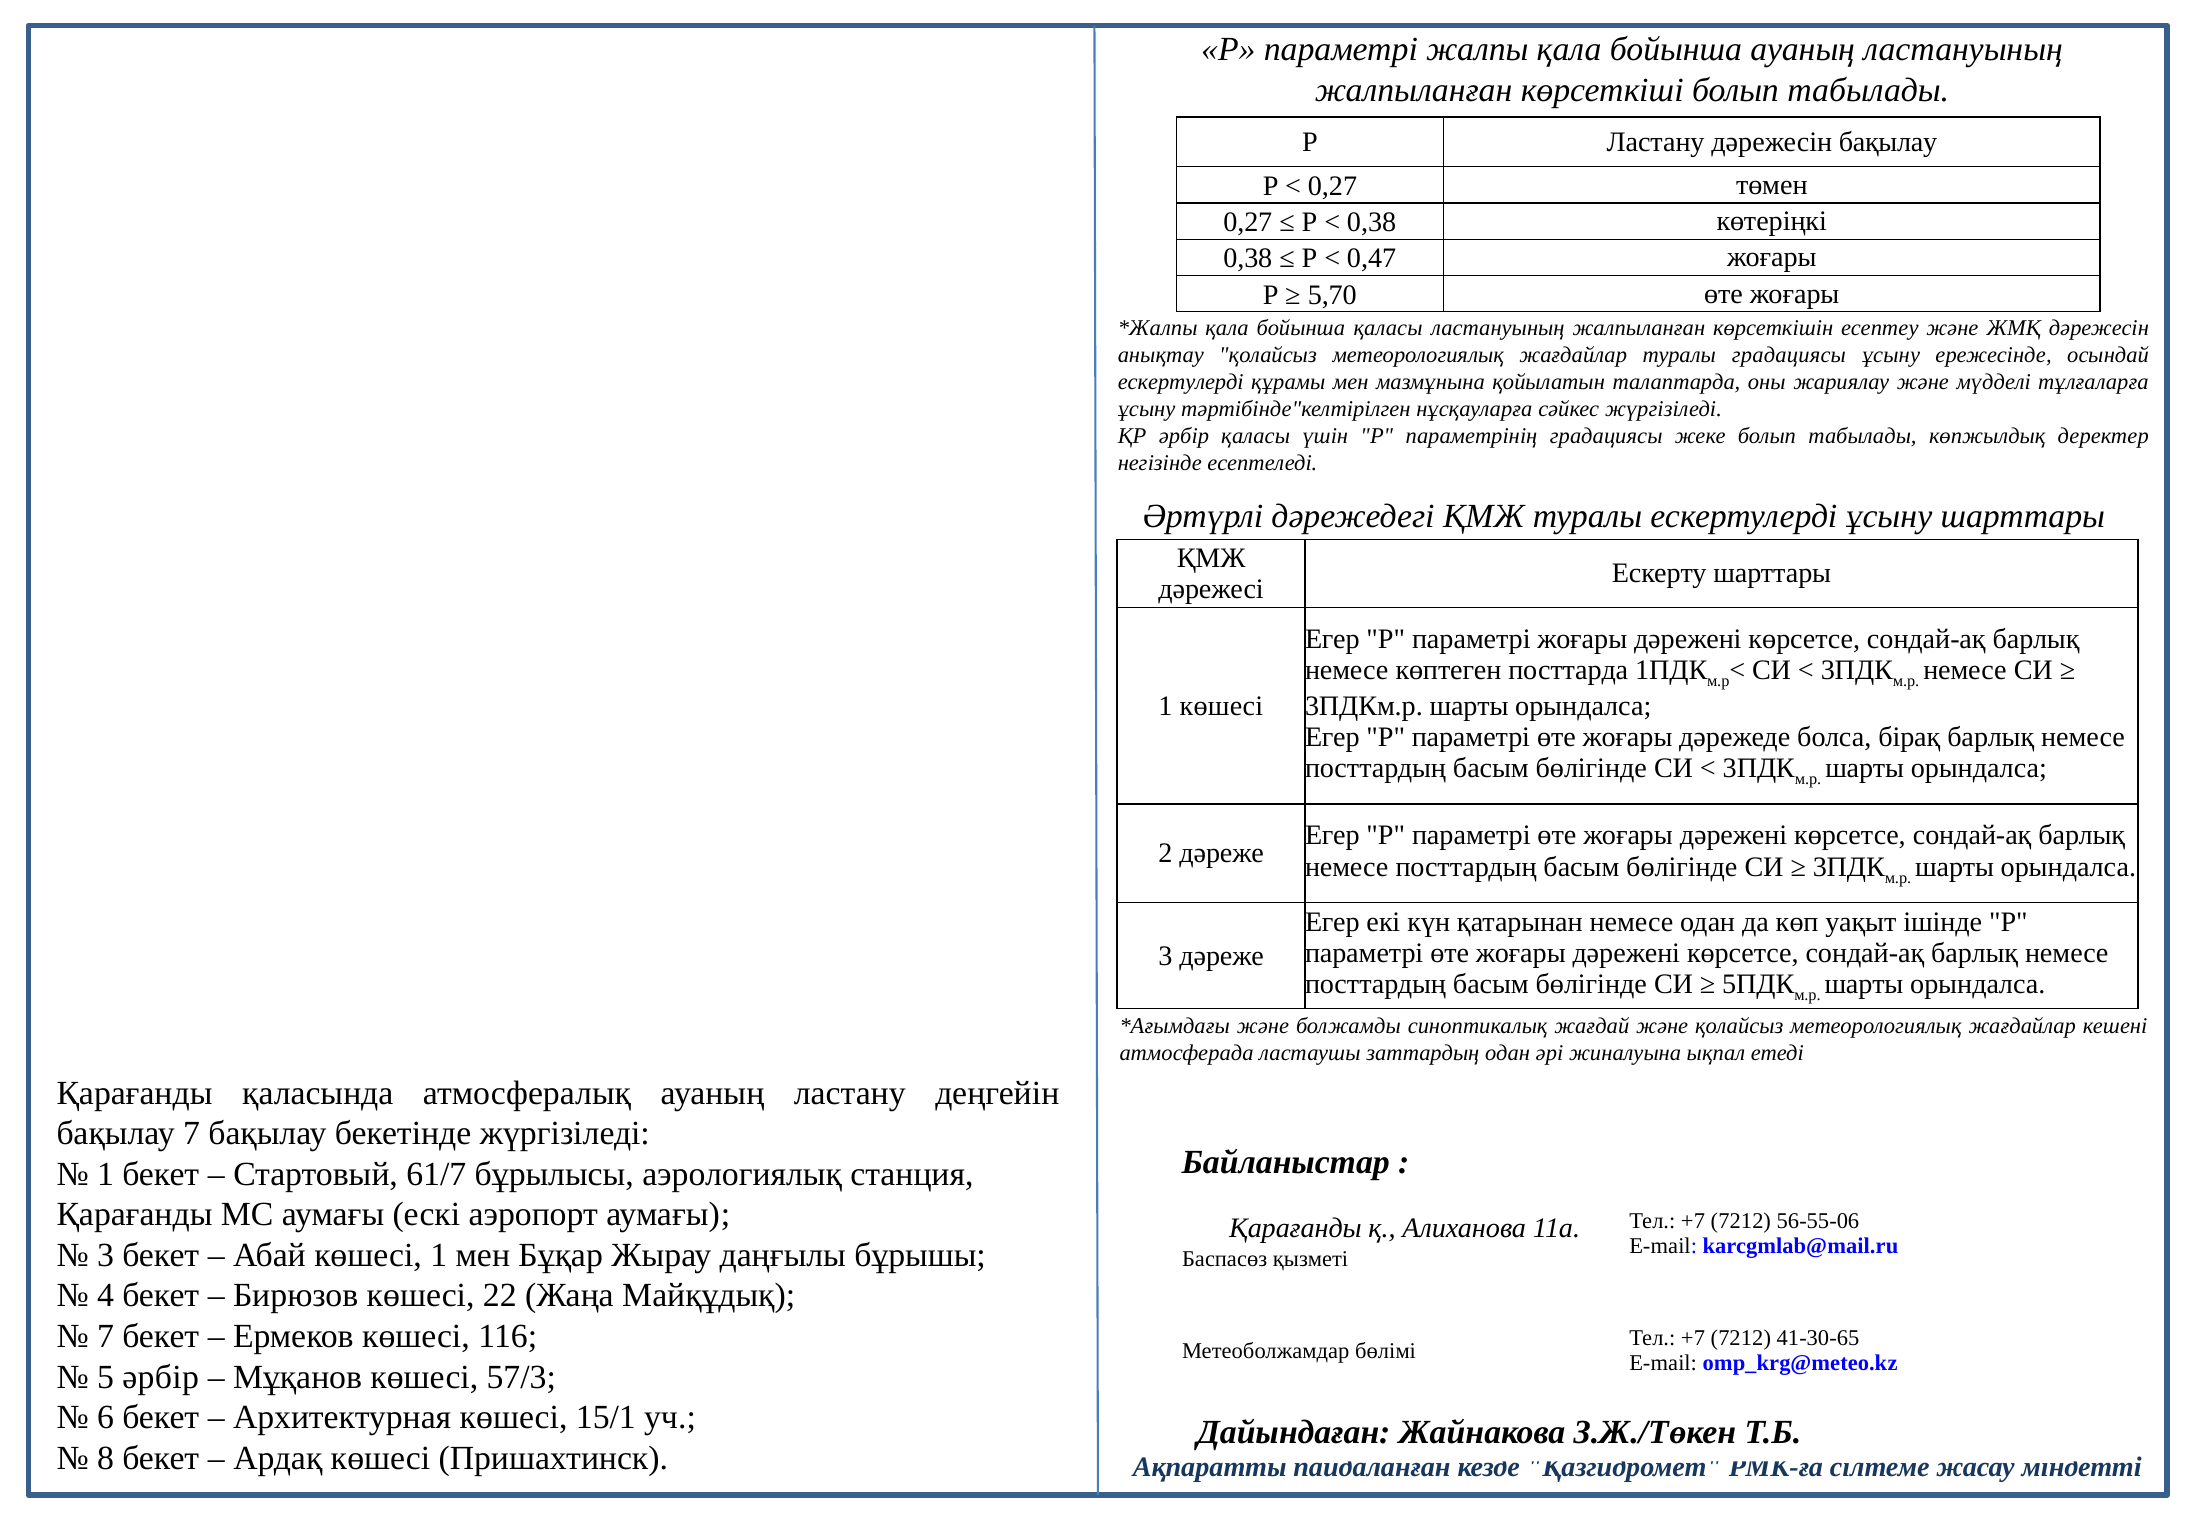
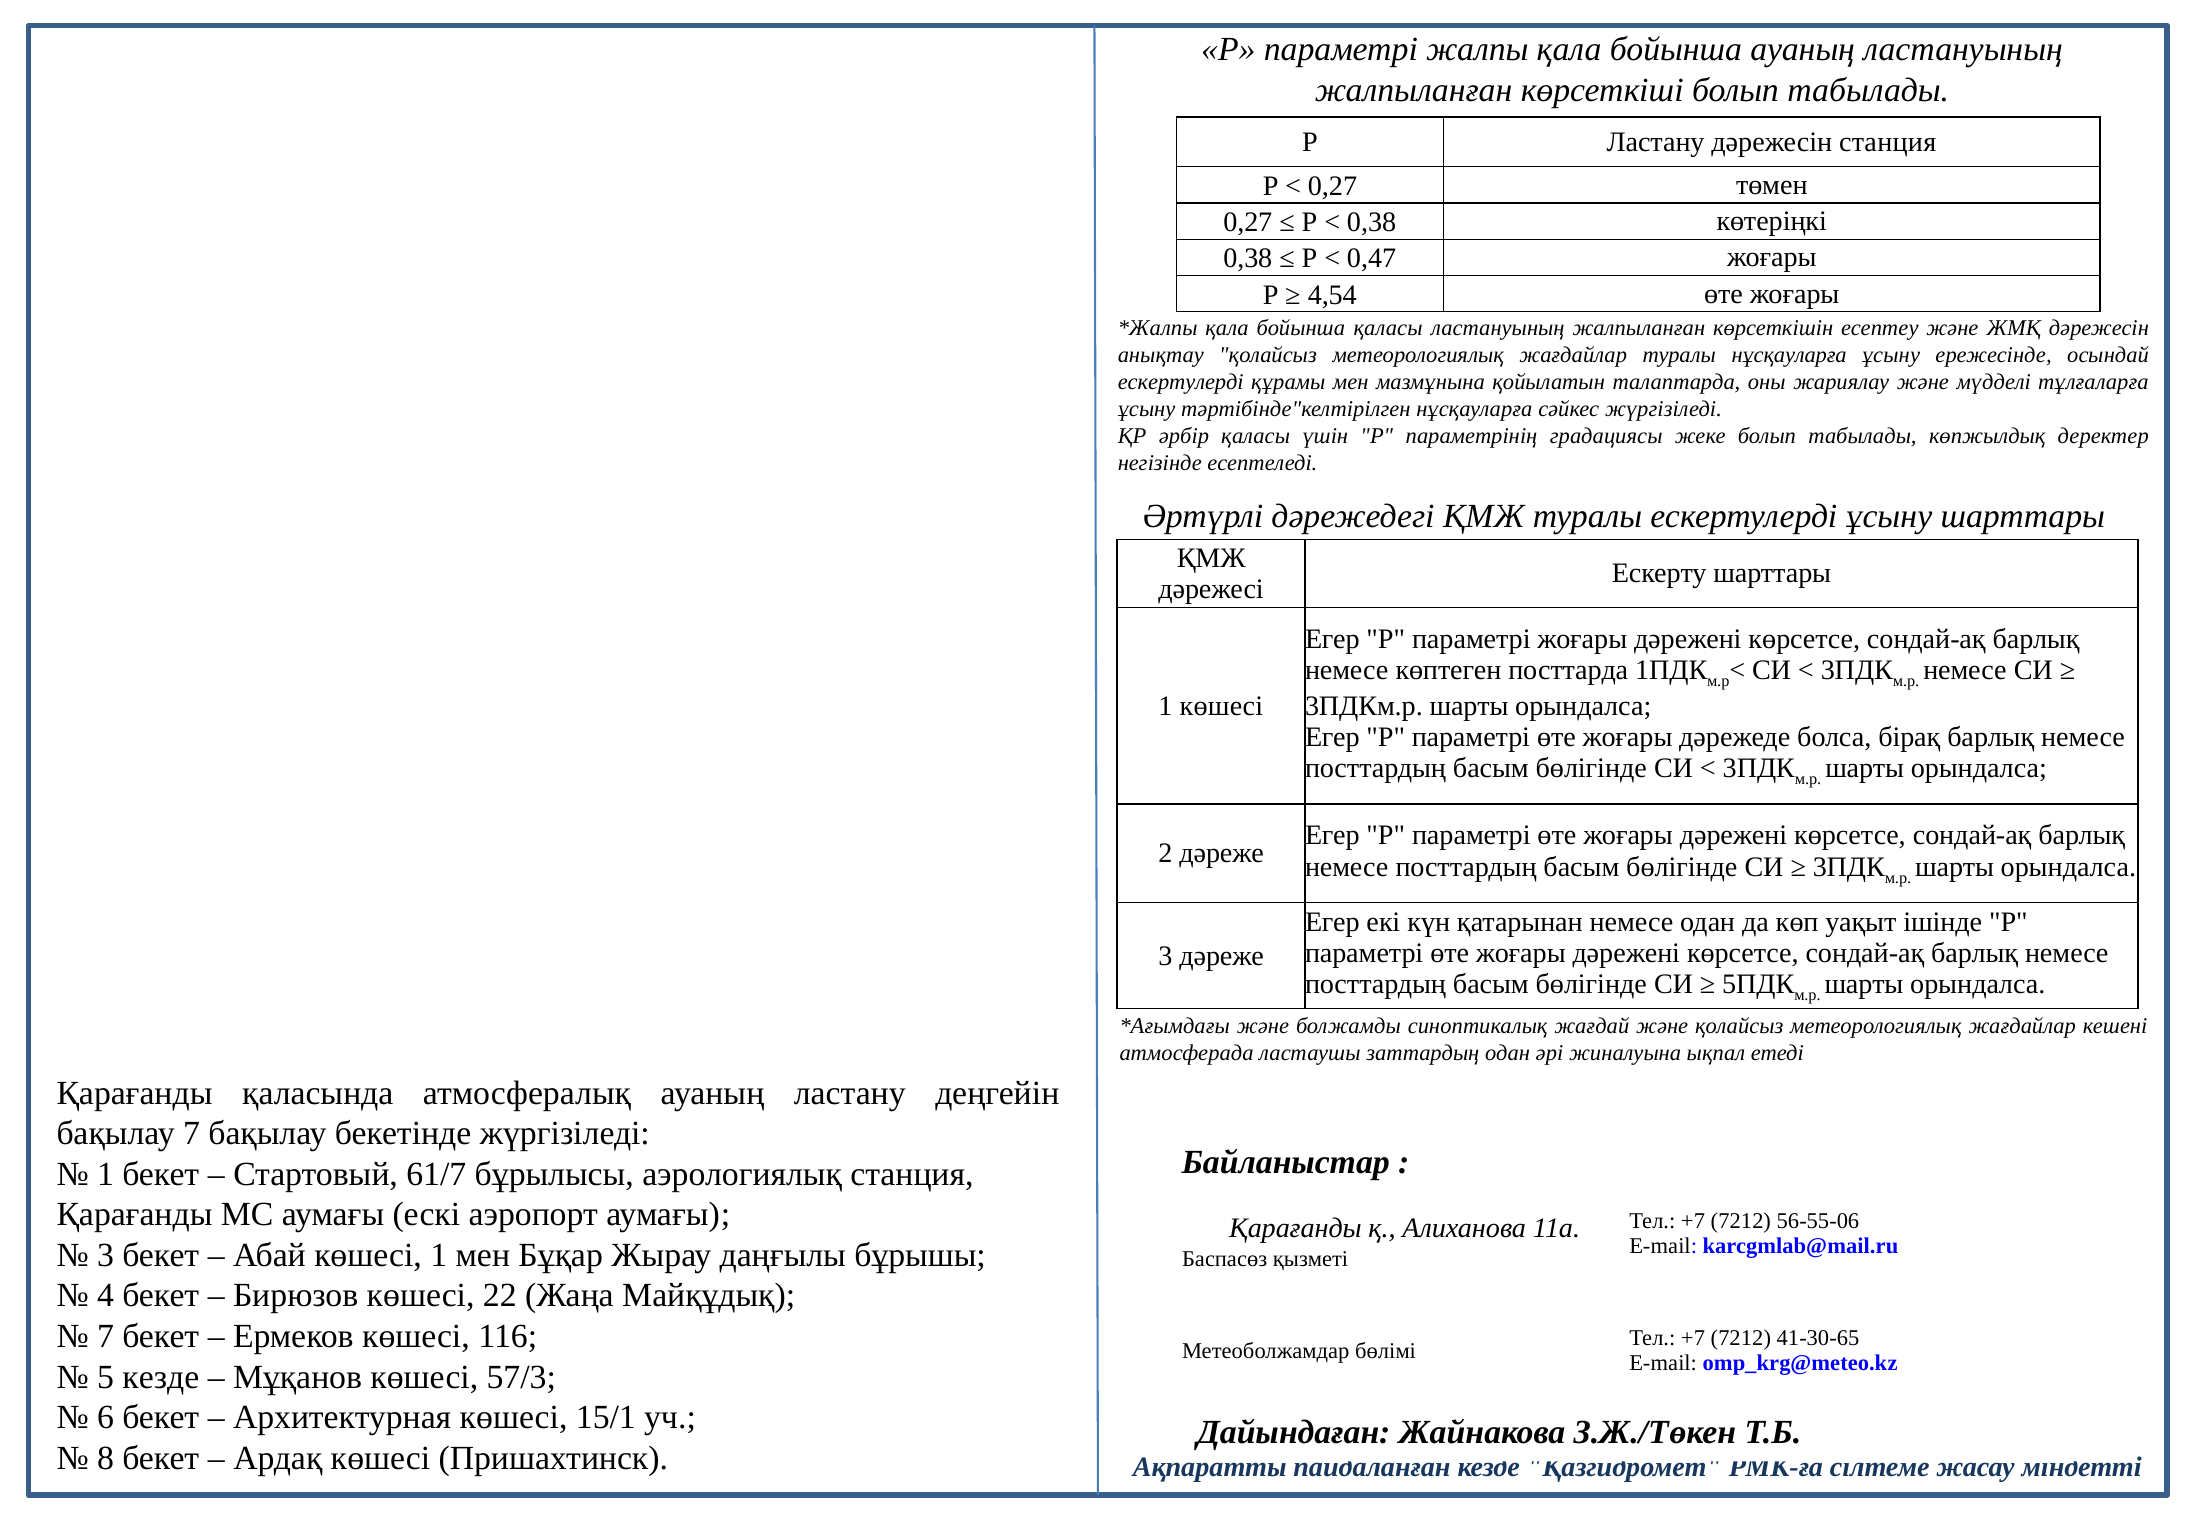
дәрежесін бақылау: бақылау -> станция
5,70: 5,70 -> 4,54
туралы градациясы: градациясы -> нұсқауларға
5 әрбір: әрбір -> кезде
